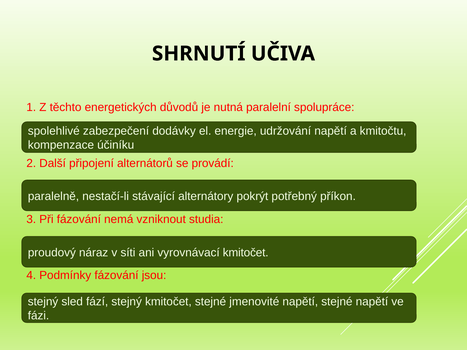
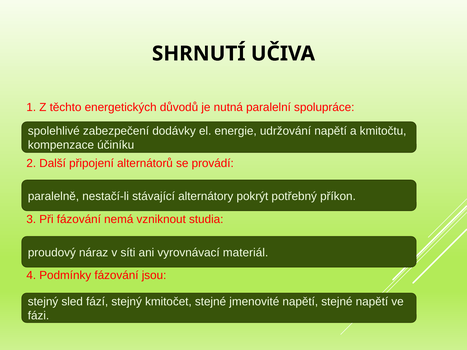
vyrovnávací kmitočet: kmitočet -> materiál
